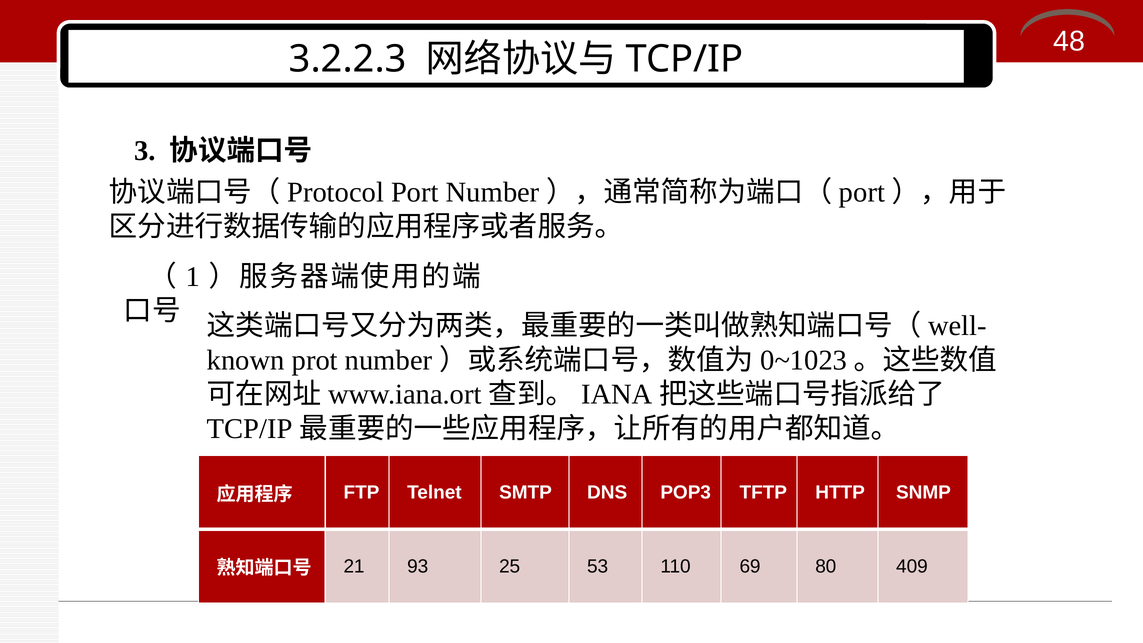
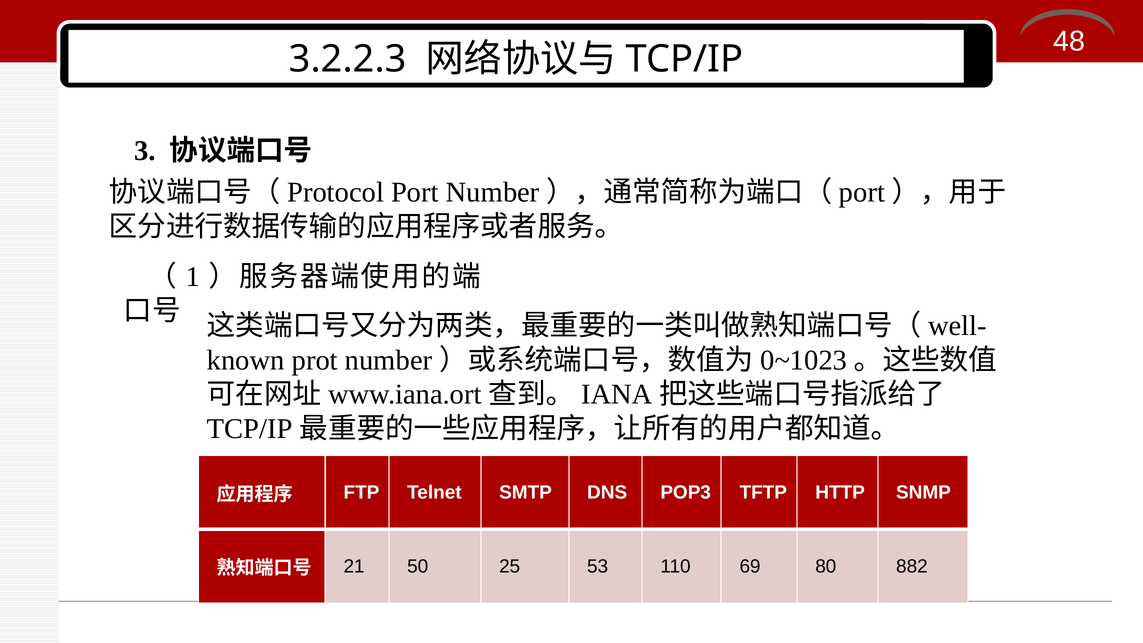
93: 93 -> 50
409: 409 -> 882
